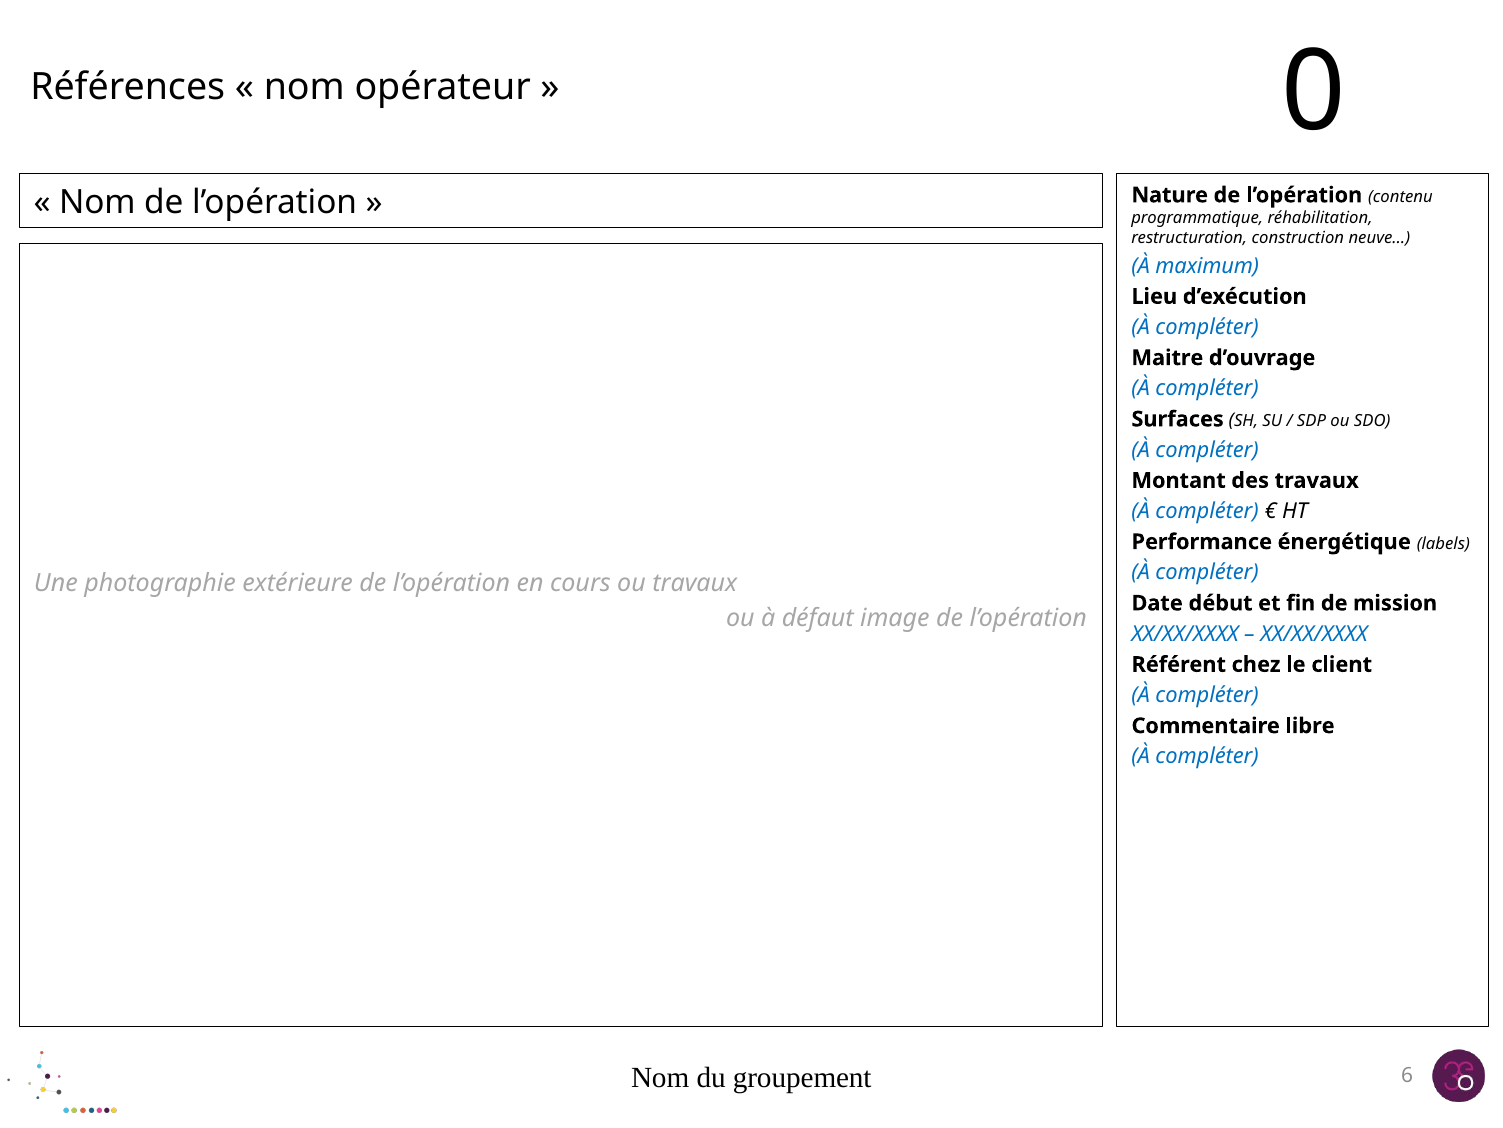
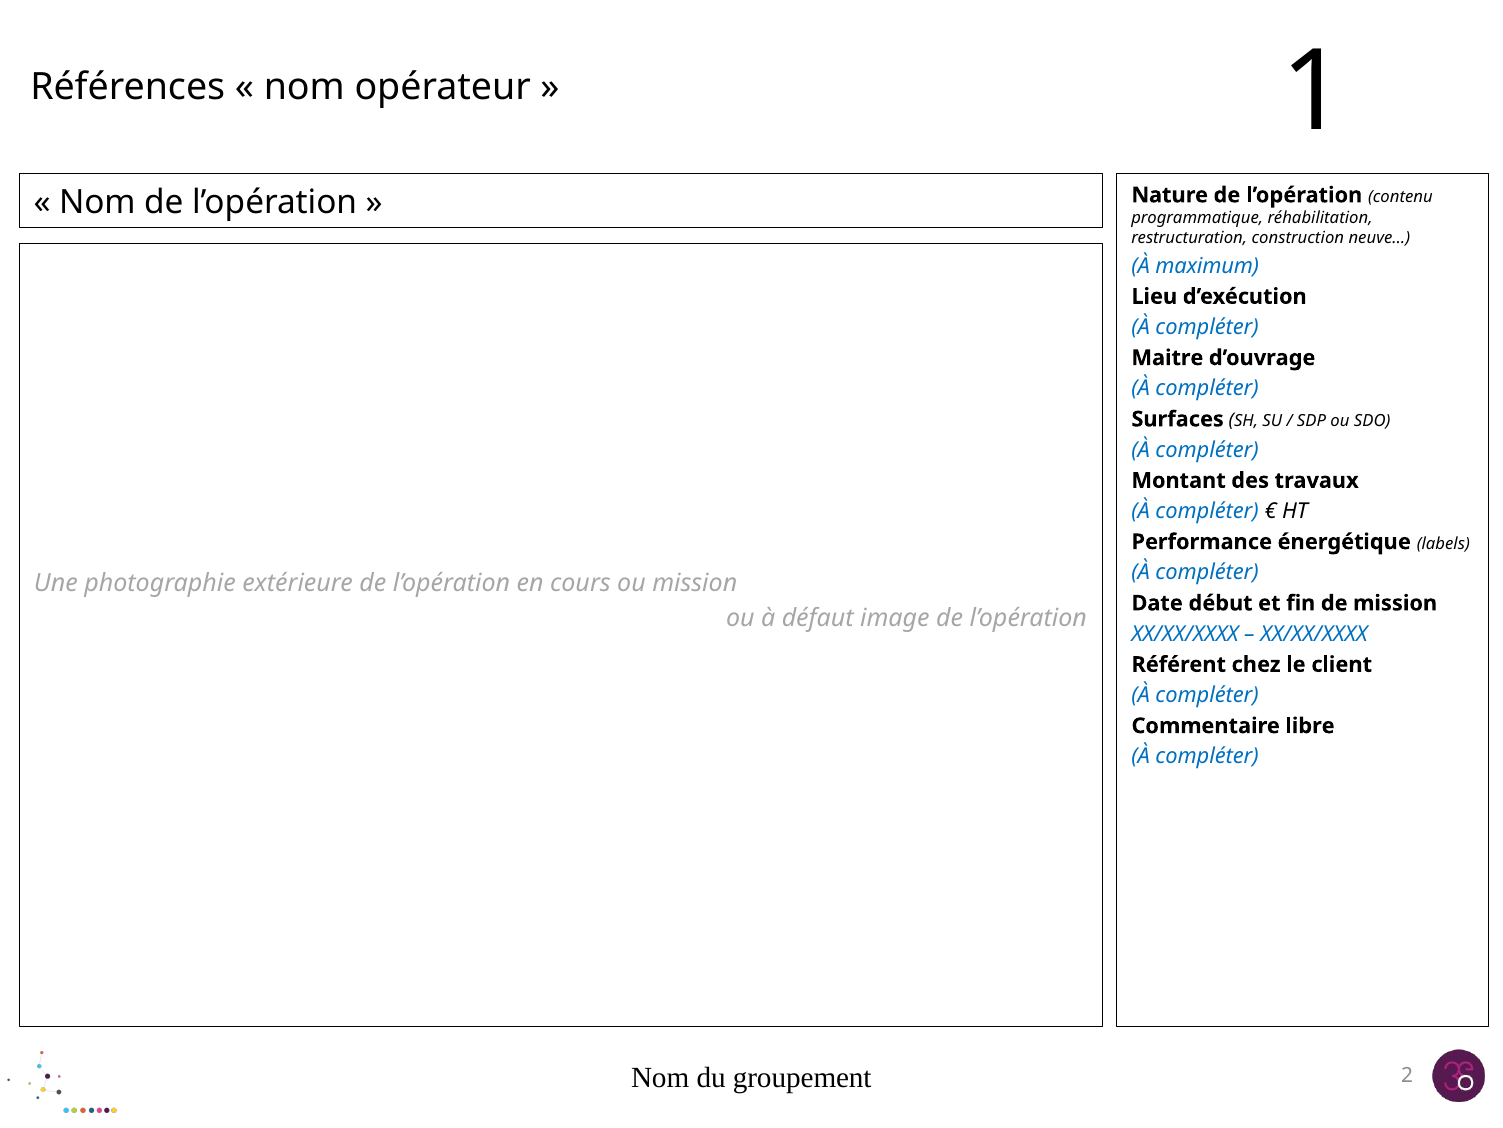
0: 0 -> 1
ou travaux: travaux -> mission
6: 6 -> 2
